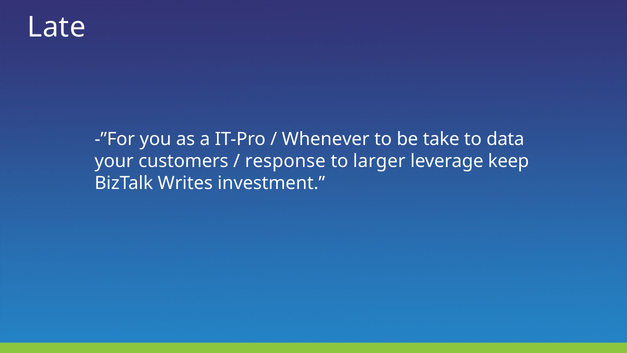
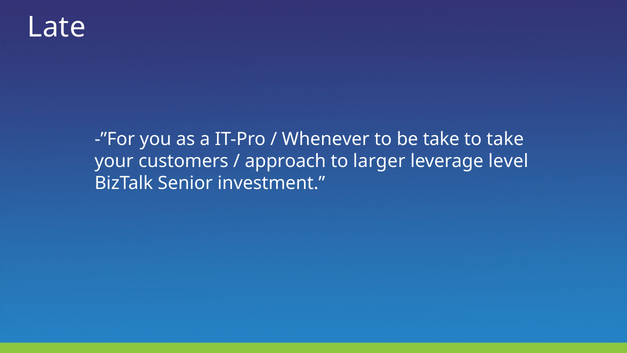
to data: data -> take
response: response -> approach
keep: keep -> level
Writes: Writes -> Senior
